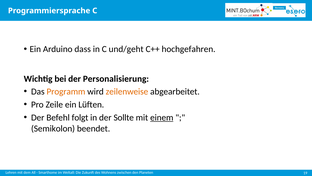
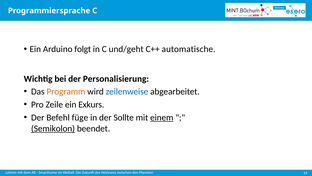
dass: dass -> folgt
hochgefahren: hochgefahren -> automatische
zeilenweise colour: orange -> blue
Lüften: Lüften -> Exkurs
folgt: folgt -> füge
Semikolon underline: none -> present
